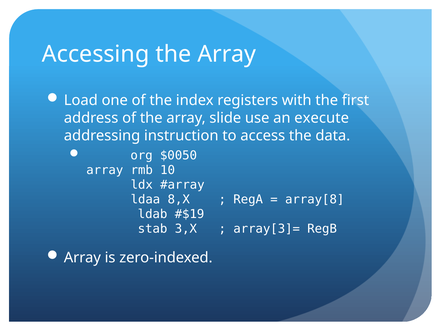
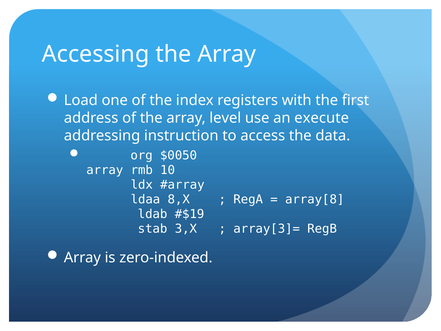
slide: slide -> level
